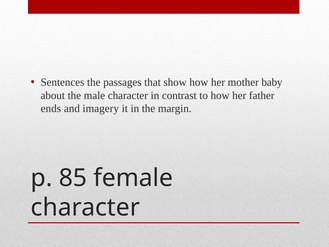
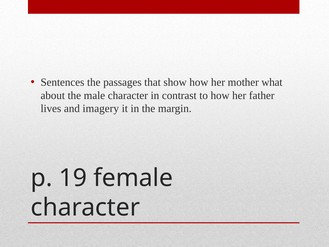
baby: baby -> what
ends: ends -> lives
85: 85 -> 19
